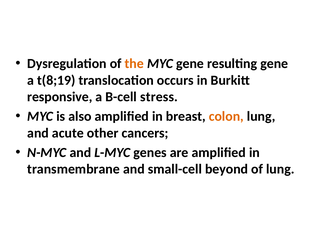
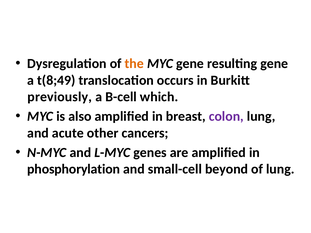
t(8;19: t(8;19 -> t(8;49
responsive: responsive -> previously
stress: stress -> which
colon colour: orange -> purple
transmembrane: transmembrane -> phosphorylation
